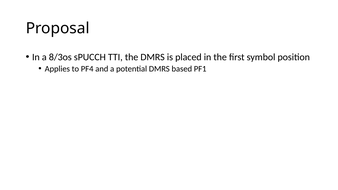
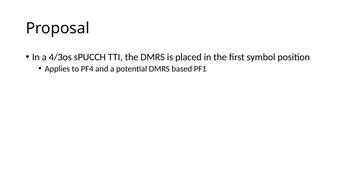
8/3os: 8/3os -> 4/3os
